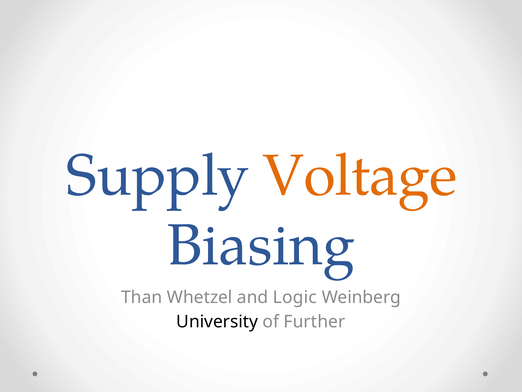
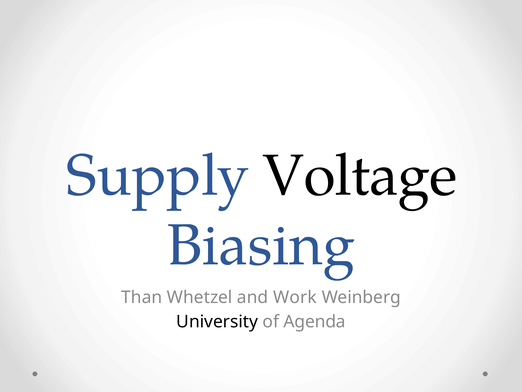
Voltage colour: orange -> black
Logic: Logic -> Work
Further: Further -> Agenda
